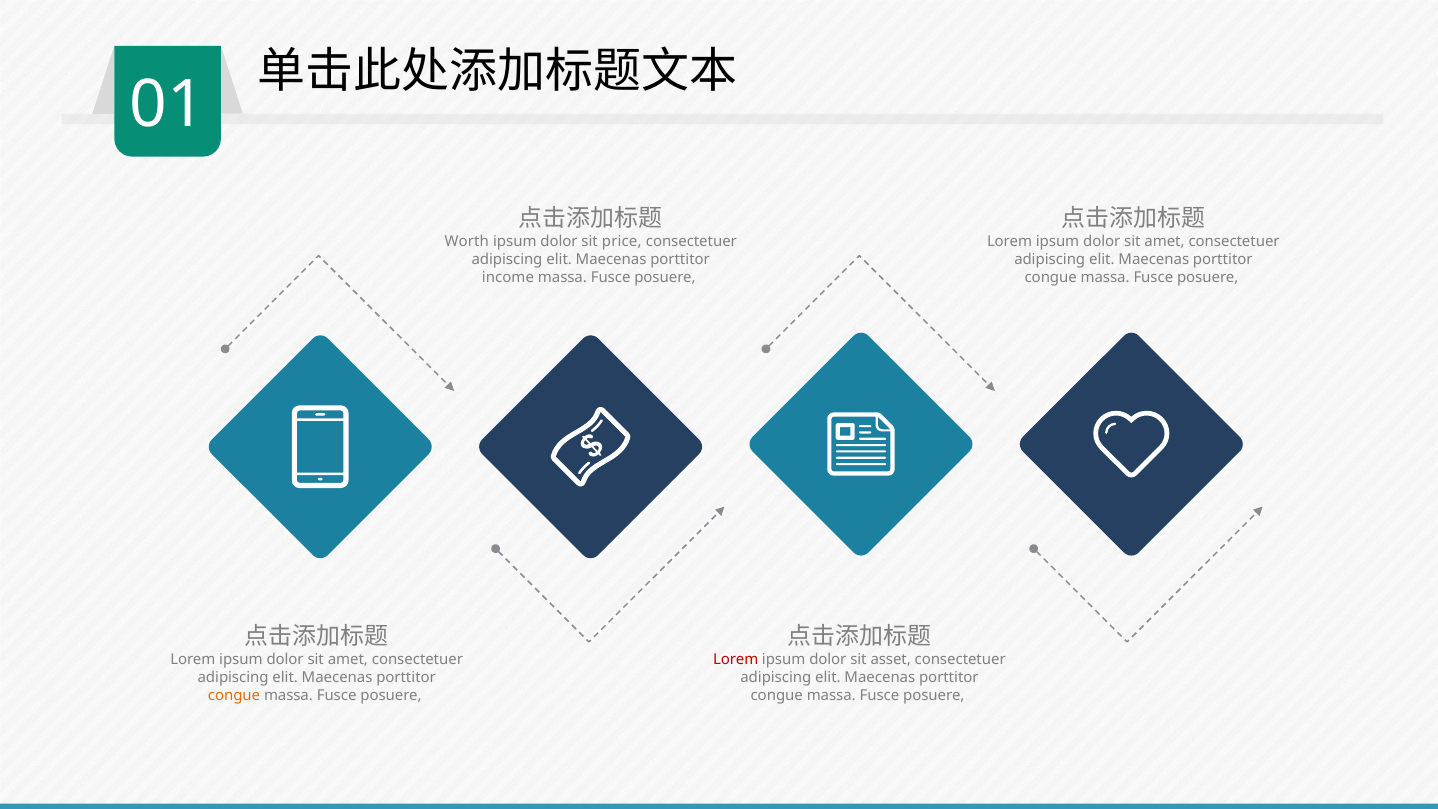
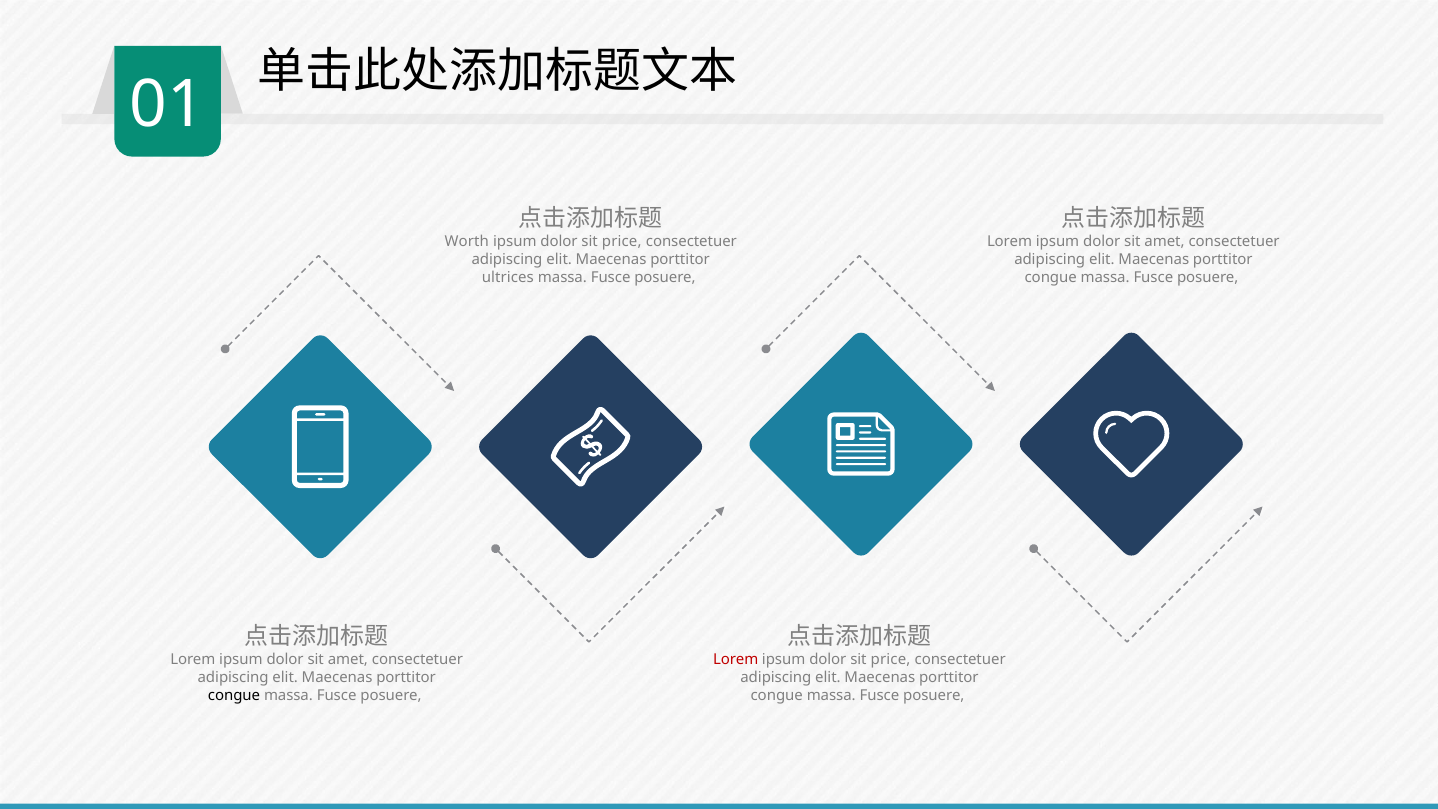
income: income -> ultrices
asset at (891, 660): asset -> price
congue at (234, 696) colour: orange -> black
